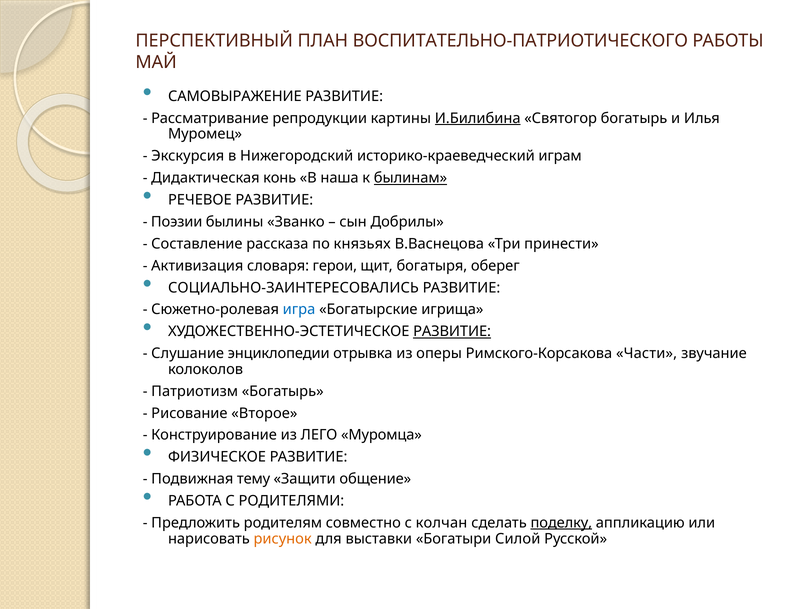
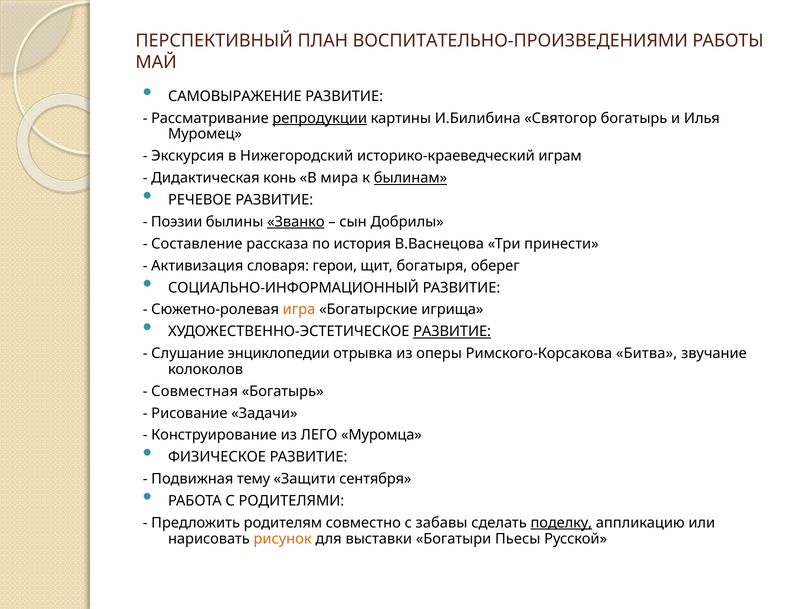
ВОСПИТАТЕЛЬНО-ПАТРИОТИЧЕСКОГО: ВОСПИТАТЕЛЬНО-ПАТРИОТИЧЕСКОГО -> ВОСПИТАТЕЛЬНО-ПРОИЗВЕДЕНИЯМИ
репродукции underline: none -> present
И.Билибина underline: present -> none
наша: наша -> мира
Званко underline: none -> present
князьях: князьях -> история
СОЦИАЛЬНО-ЗАИНТЕРЕСОВАЛИСЬ: СОЦИАЛЬНО-ЗАИНТЕРЕСОВАЛИСЬ -> СОЦИАЛЬНО-ИНФОРМАЦИОННЫЙ
игра colour: blue -> orange
Части: Части -> Битва
Патриотизм: Патриотизм -> Совместная
Второе: Второе -> Задачи
общение: общение -> сентября
колчан: колчан -> забавы
Силой: Силой -> Пьесы
